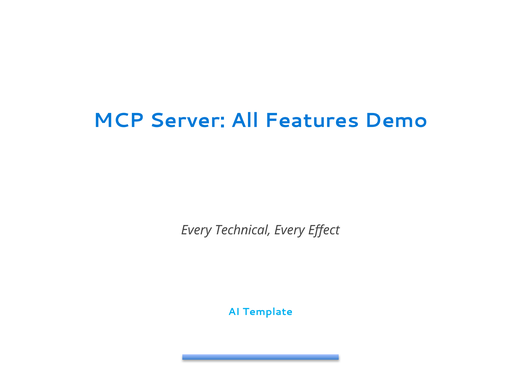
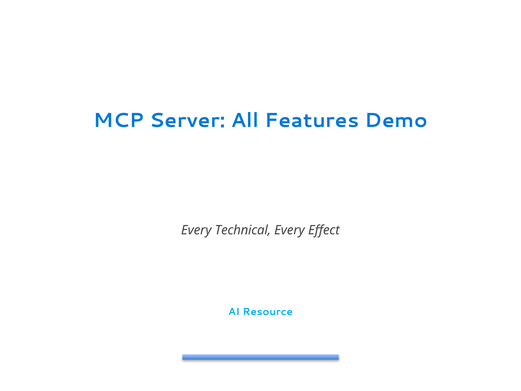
Template: Template -> Resource
